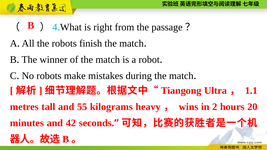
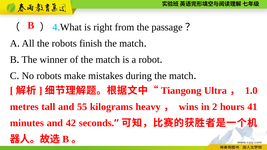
1.1: 1.1 -> 1.0
20: 20 -> 41
